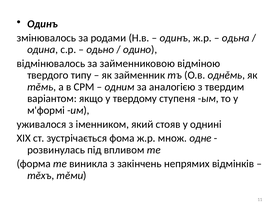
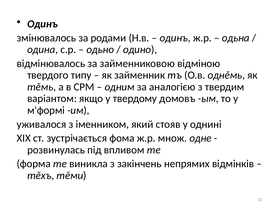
ступеня: ступеня -> домовъ
